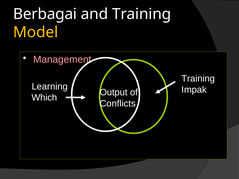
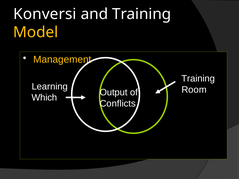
Berbagai: Berbagai -> Konversi
Management colour: pink -> yellow
Impak: Impak -> Room
